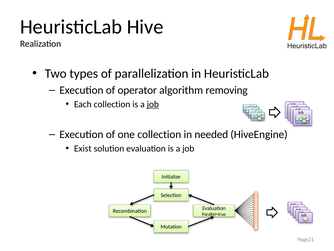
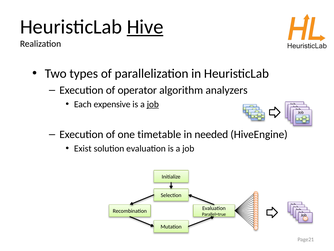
Hive underline: none -> present
removing: removing -> analyzers
Each collection: collection -> expensive
one collection: collection -> timetable
